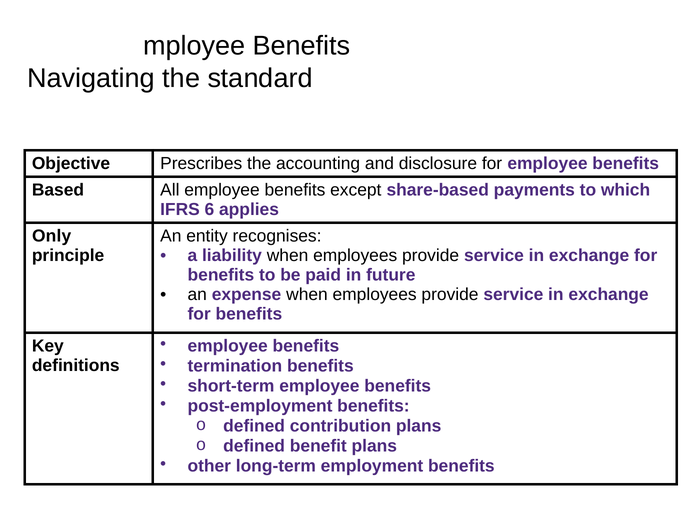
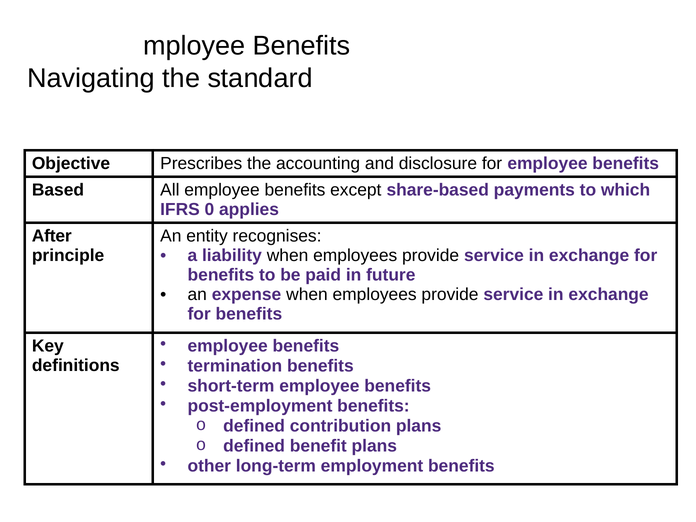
6: 6 -> 0
Only: Only -> After
